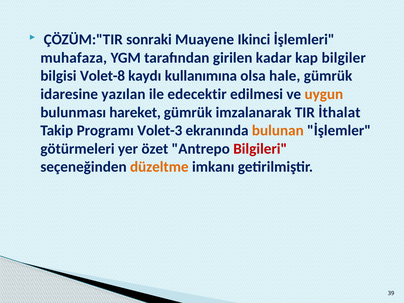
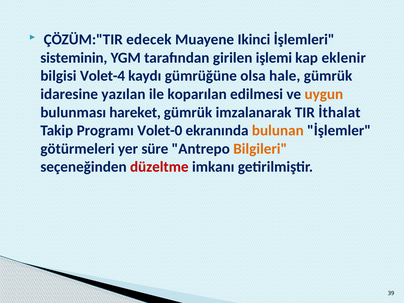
sonraki: sonraki -> edecek
muhafaza: muhafaza -> sisteminin
kadar: kadar -> işlemi
bilgiler: bilgiler -> eklenir
Volet-8: Volet-8 -> Volet-4
kullanımına: kullanımına -> gümrüğüne
edecektir: edecektir -> koparılan
Volet-3: Volet-3 -> Volet-0
özet: özet -> süre
Bilgileri colour: red -> orange
düzeltme colour: orange -> red
